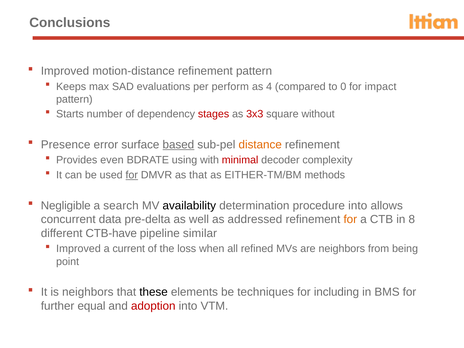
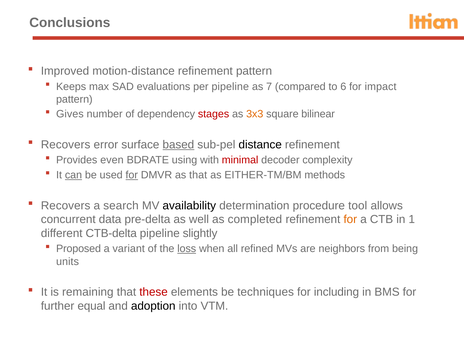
per perform: perform -> pipeline
4: 4 -> 7
0: 0 -> 6
Starts: Starts -> Gives
3x3 colour: red -> orange
without: without -> bilinear
Presence at (66, 145): Presence -> Recovers
distance colour: orange -> black
can underline: none -> present
Negligible at (66, 206): Negligible -> Recovers
procedure into: into -> tool
addressed: addressed -> completed
8: 8 -> 1
CTB-have: CTB-have -> CTB-delta
similar: similar -> slightly
Improved at (78, 249): Improved -> Proposed
current: current -> variant
loss underline: none -> present
point: point -> units
is neighbors: neighbors -> remaining
these colour: black -> red
adoption colour: red -> black
